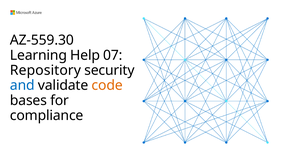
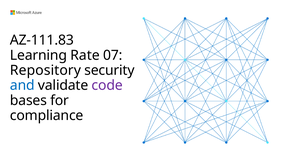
AZ-559.30: AZ-559.30 -> AZ-111.83
Help: Help -> Rate
code colour: orange -> purple
